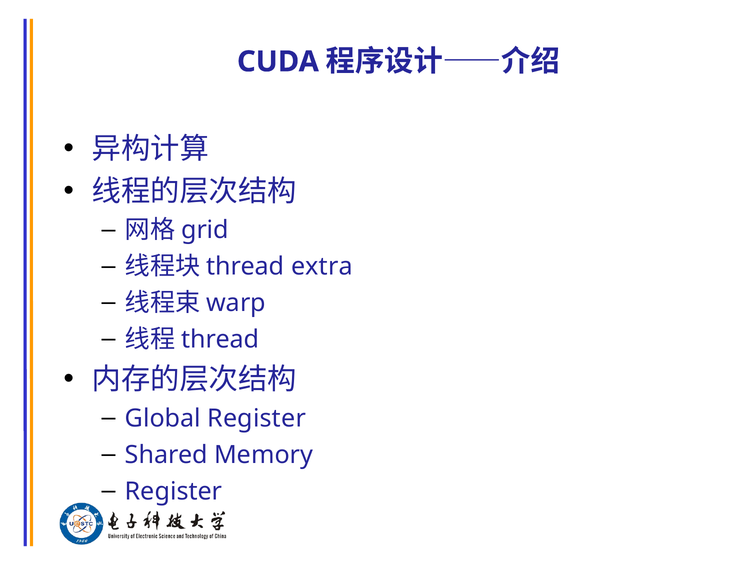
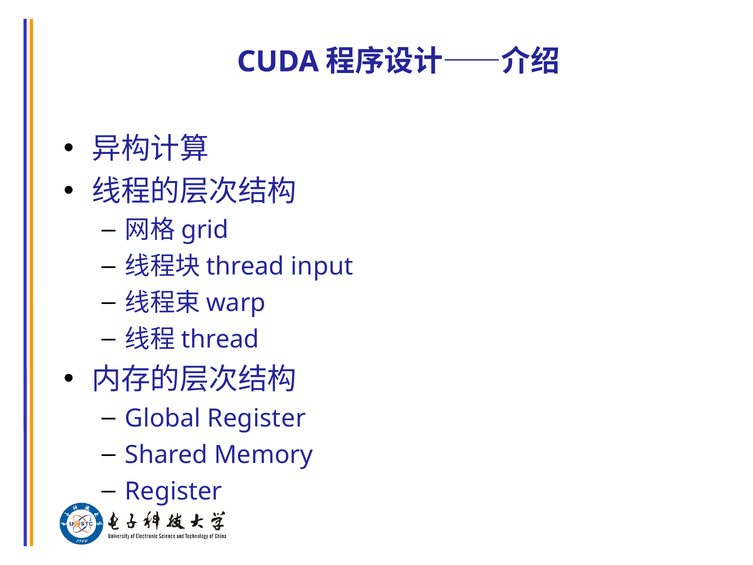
extra: extra -> input
